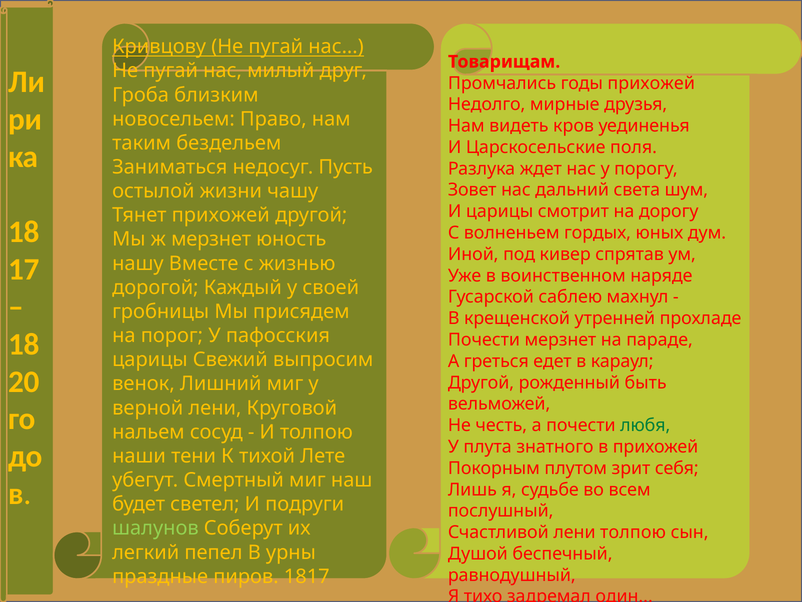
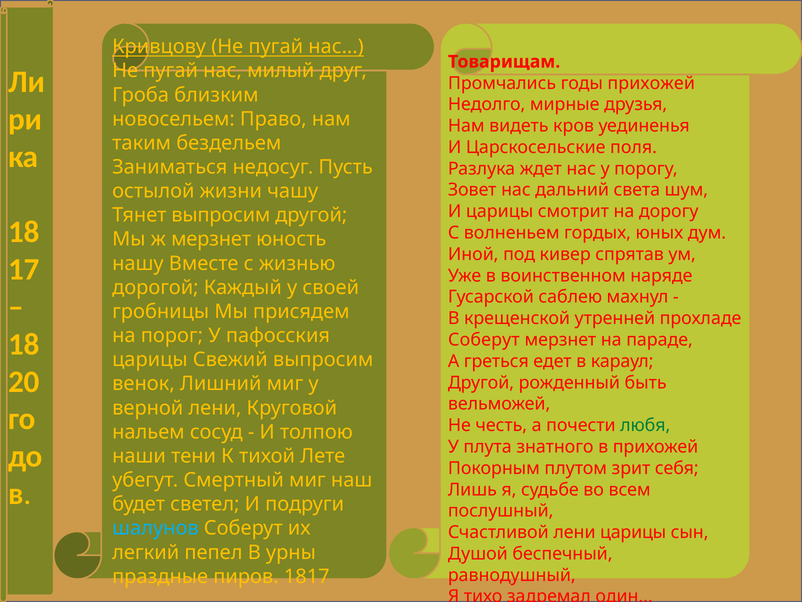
Тянет прихожей: прихожей -> выпросим
Почести at (484, 340): Почести -> Соберут
шалунов colour: light green -> light blue
лени толпою: толпою -> царицы
